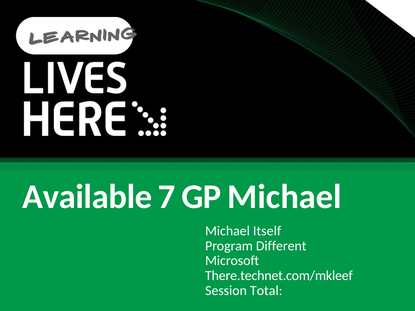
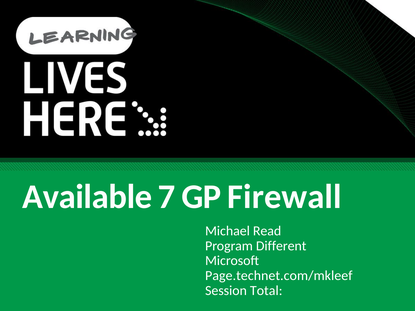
GP Michael: Michael -> Firewall
Itself: Itself -> Read
There.technet.com/mkleef: There.technet.com/mkleef -> Page.technet.com/mkleef
